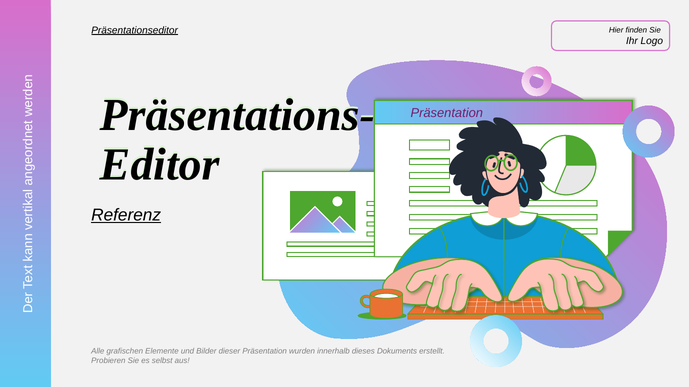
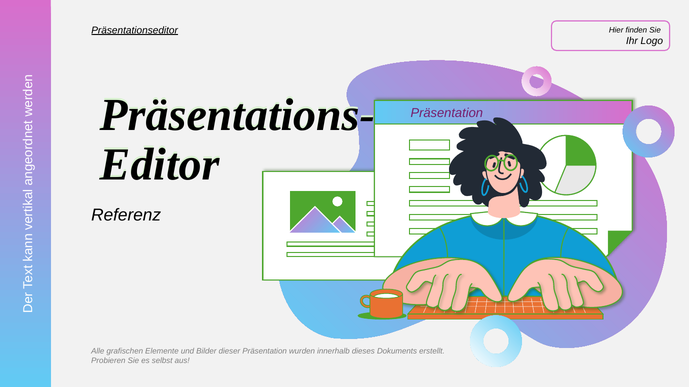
Referenz underline: present -> none
